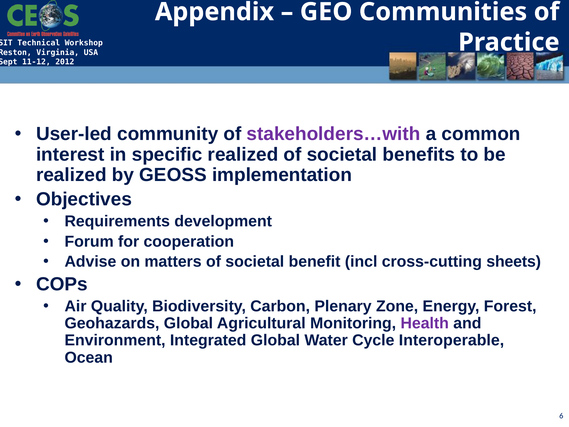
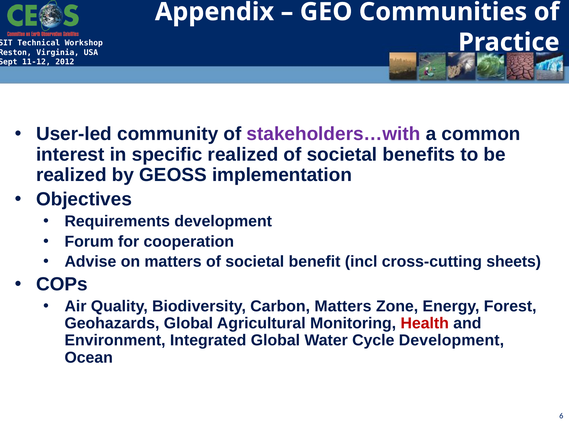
Carbon Plenary: Plenary -> Matters
Health colour: purple -> red
Cycle Interoperable: Interoperable -> Development
